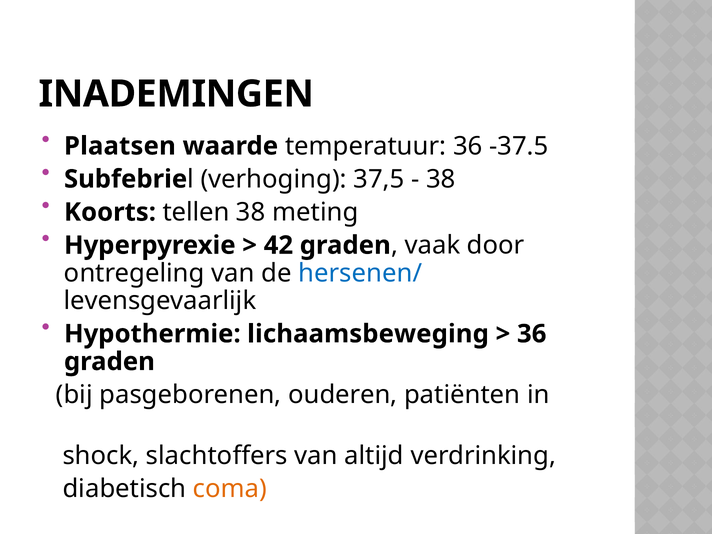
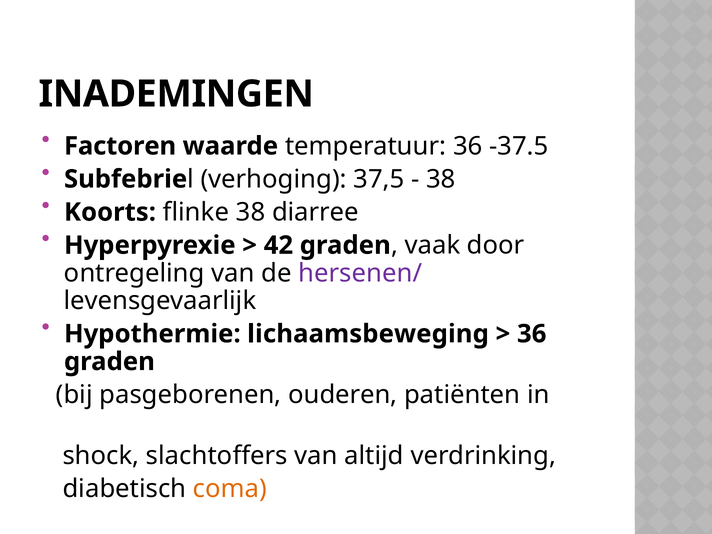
Plaatsen: Plaatsen -> Factoren
tellen: tellen -> flinke
meting: meting -> diarree
hersenen/ colour: blue -> purple
